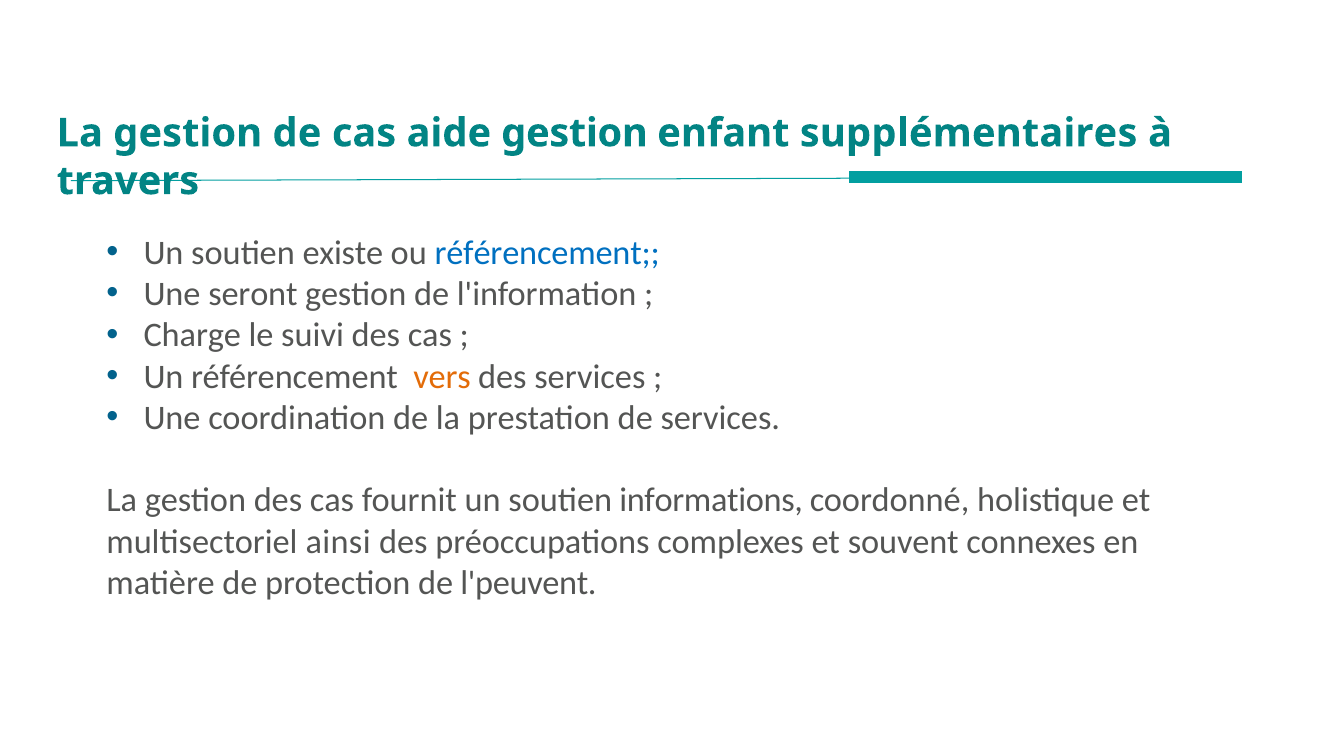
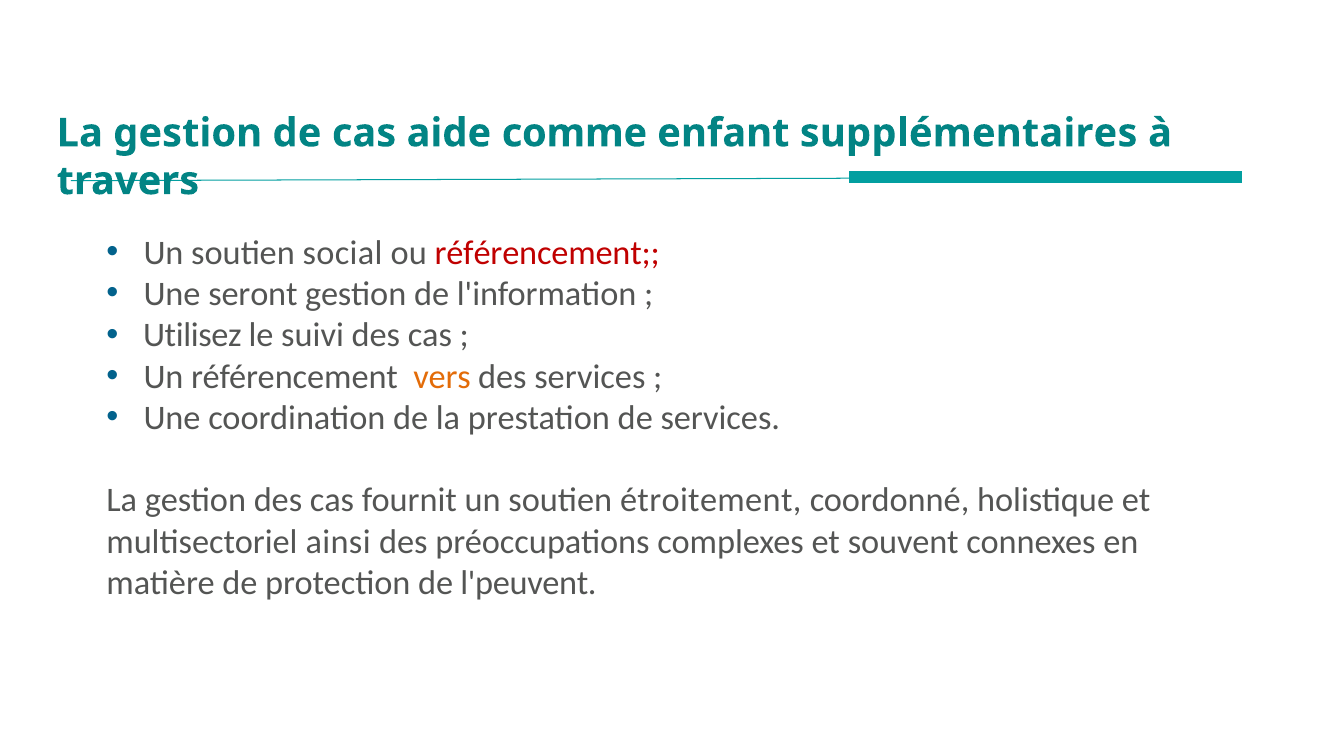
aide gestion: gestion -> comme
existe: existe -> social
référencement at (547, 253) colour: blue -> red
Charge: Charge -> Utilisez
informations: informations -> étroitement
